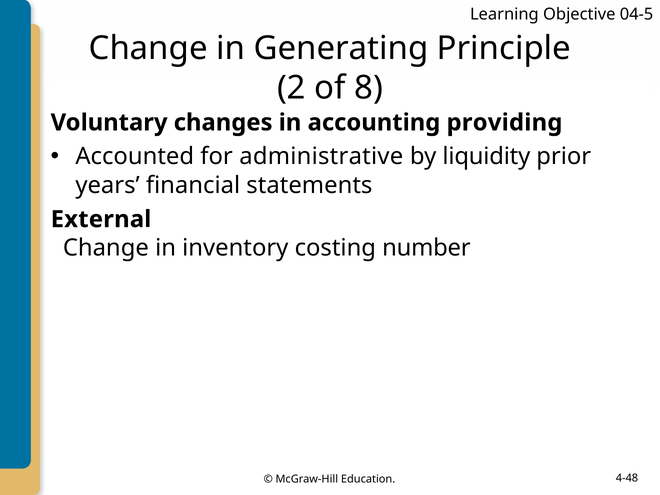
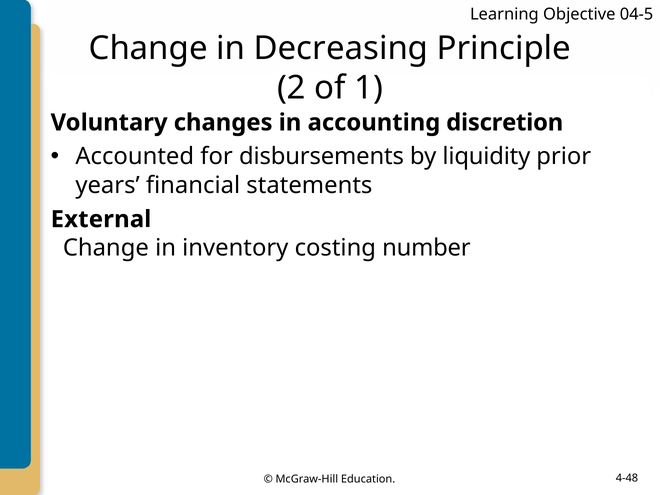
Generating: Generating -> Decreasing
8: 8 -> 1
providing: providing -> discretion
administrative: administrative -> disbursements
